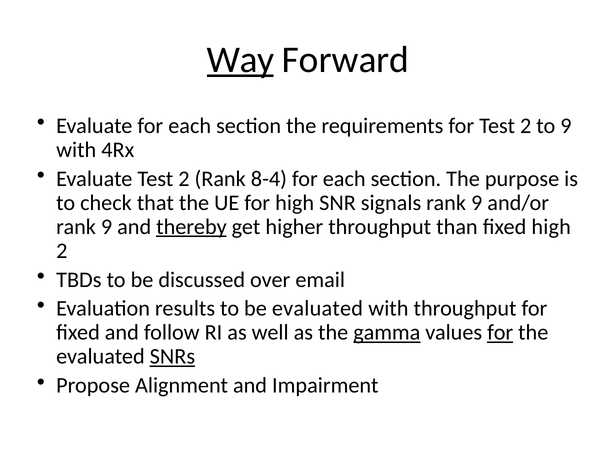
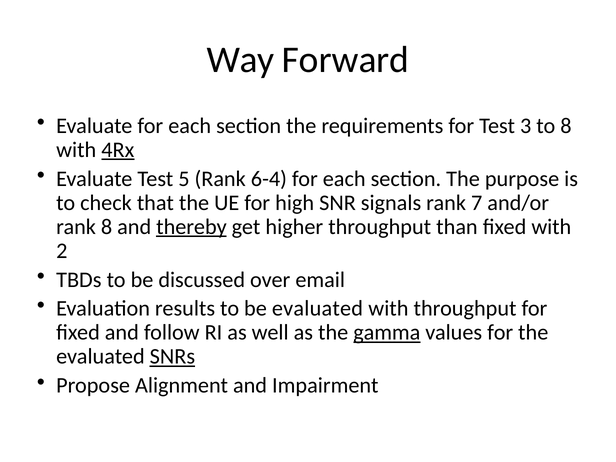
Way underline: present -> none
for Test 2: 2 -> 3
to 9: 9 -> 8
4Rx underline: none -> present
Evaluate Test 2: 2 -> 5
8-4: 8-4 -> 6-4
signals rank 9: 9 -> 7
9 at (107, 227): 9 -> 8
fixed high: high -> with
for at (500, 333) underline: present -> none
